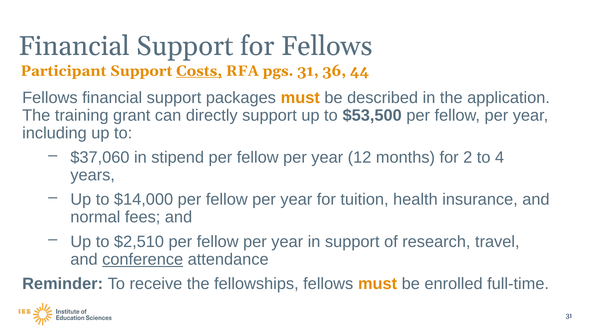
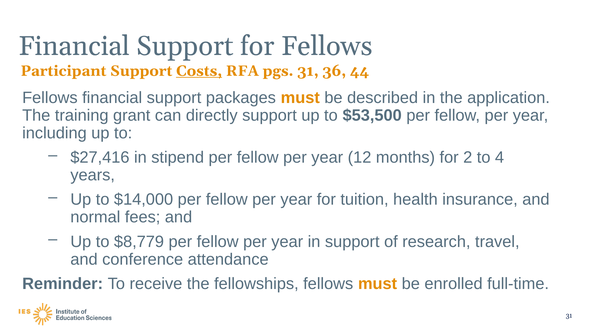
$37,060: $37,060 -> $27,416
$2,510: $2,510 -> $8,779
conference underline: present -> none
